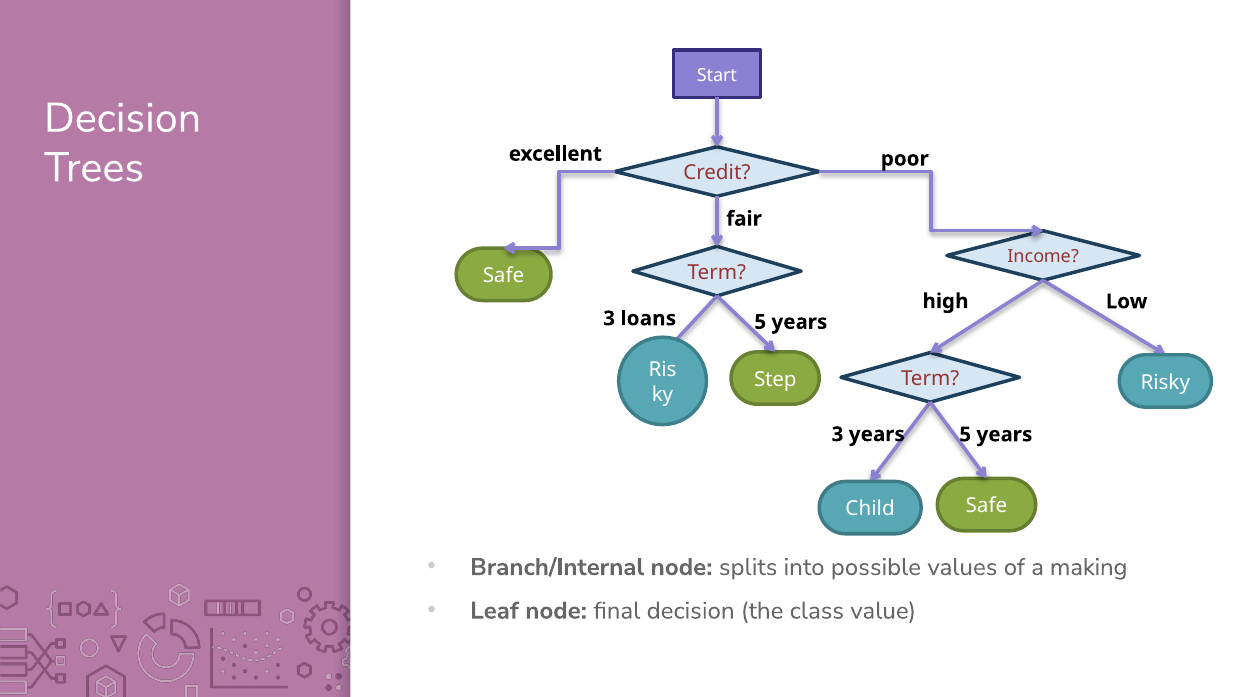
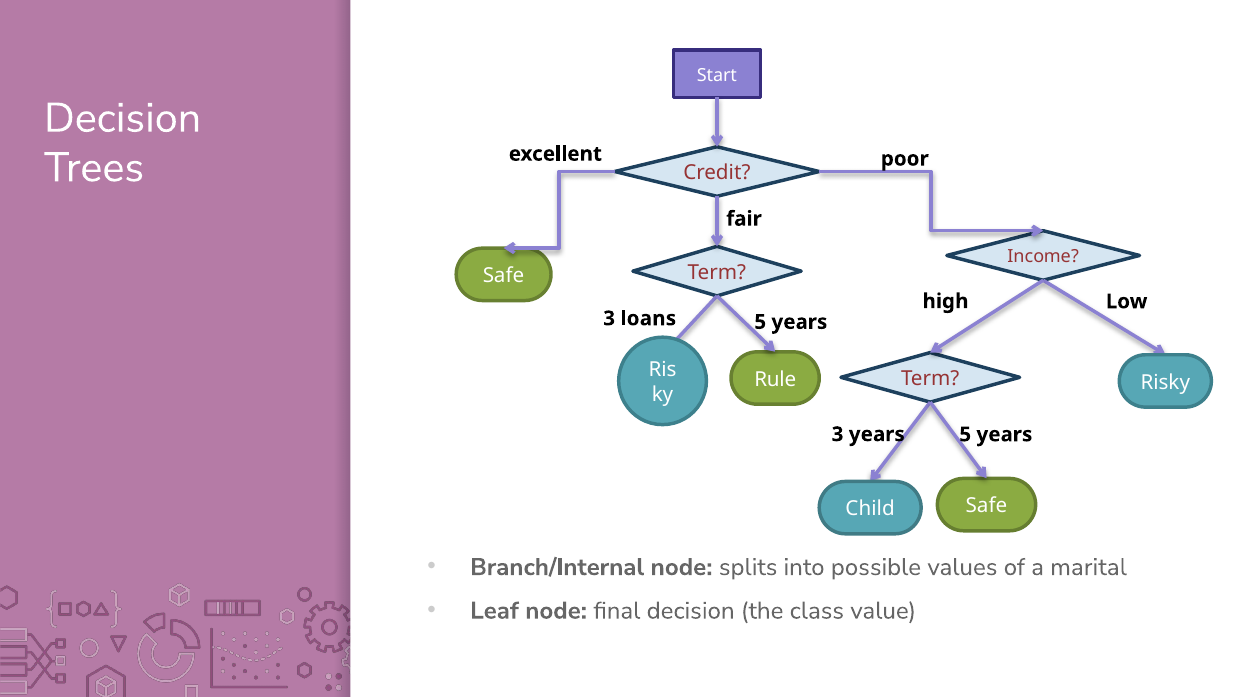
Step: Step -> Rule
making: making -> marital
